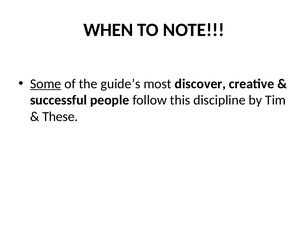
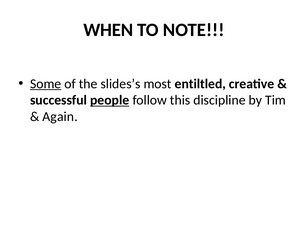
guide’s: guide’s -> slides’s
discover: discover -> entiltled
people underline: none -> present
These: These -> Again
